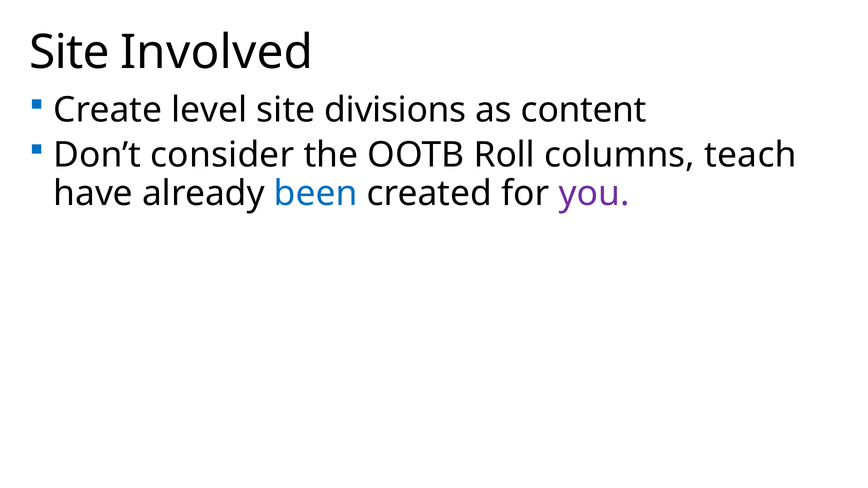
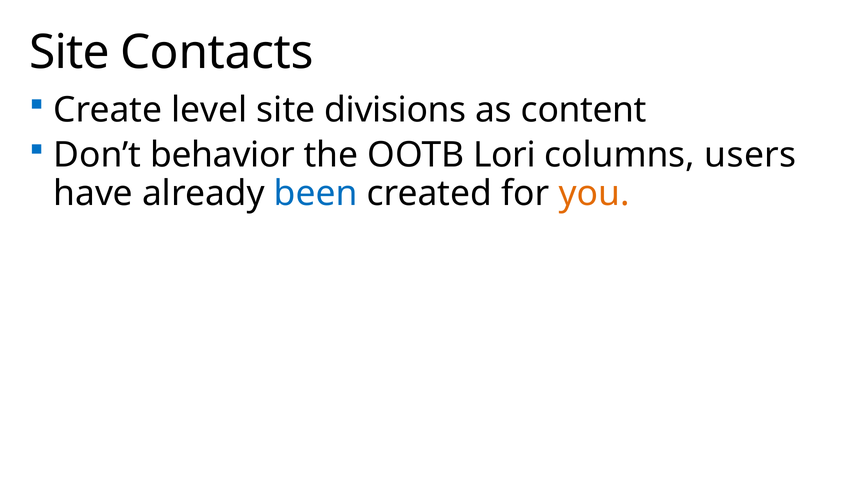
Involved: Involved -> Contacts
consider: consider -> behavior
Roll: Roll -> Lori
teach: teach -> users
you colour: purple -> orange
